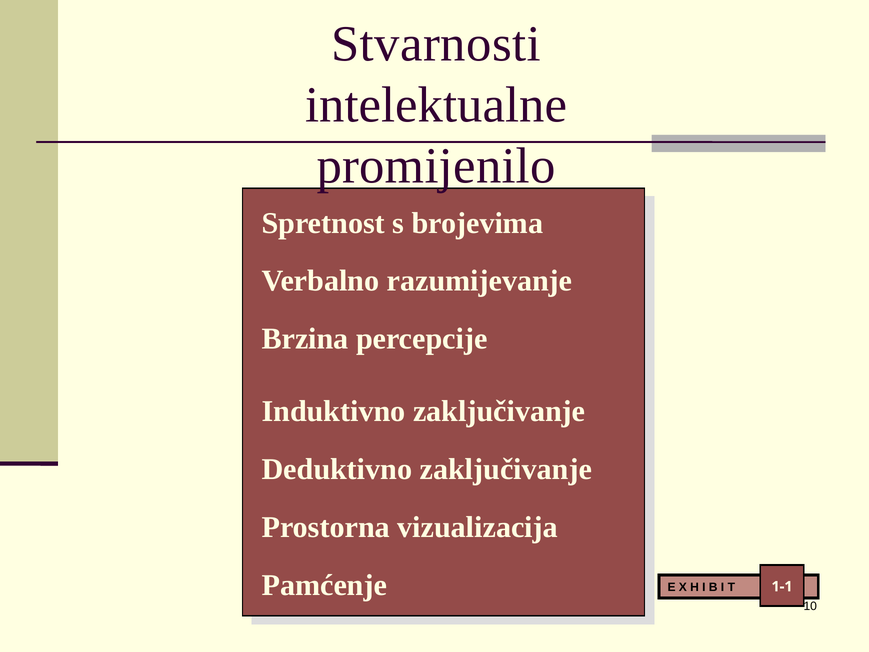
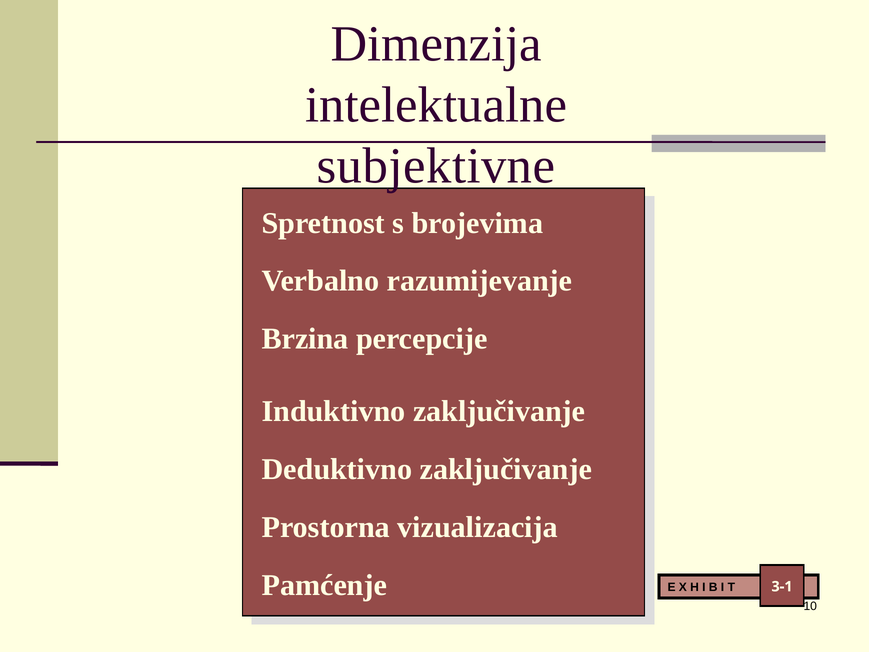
Stvarnosti: Stvarnosti -> Dimenzija
promijenilo: promijenilo -> subjektivne
1-1: 1-1 -> 3-1
